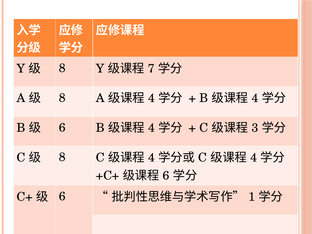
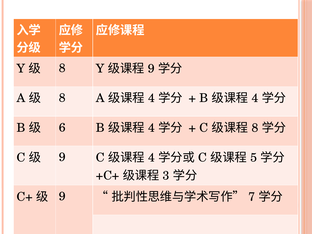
7 at (151, 69): 7 -> 9
3 at (255, 128): 3 -> 8
8 at (62, 157): 8 -> 9
4 at (254, 158): 4 -> 5
6 at (166, 176): 6 -> 3
6 at (62, 196): 6 -> 9
1: 1 -> 7
